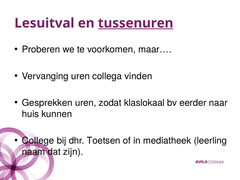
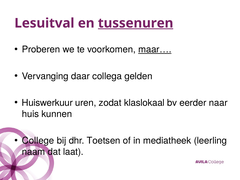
maar… underline: none -> present
Vervanging uren: uren -> daar
vinden: vinden -> gelden
Gesprekken: Gesprekken -> Huiswerkuur
zijn: zijn -> laat
